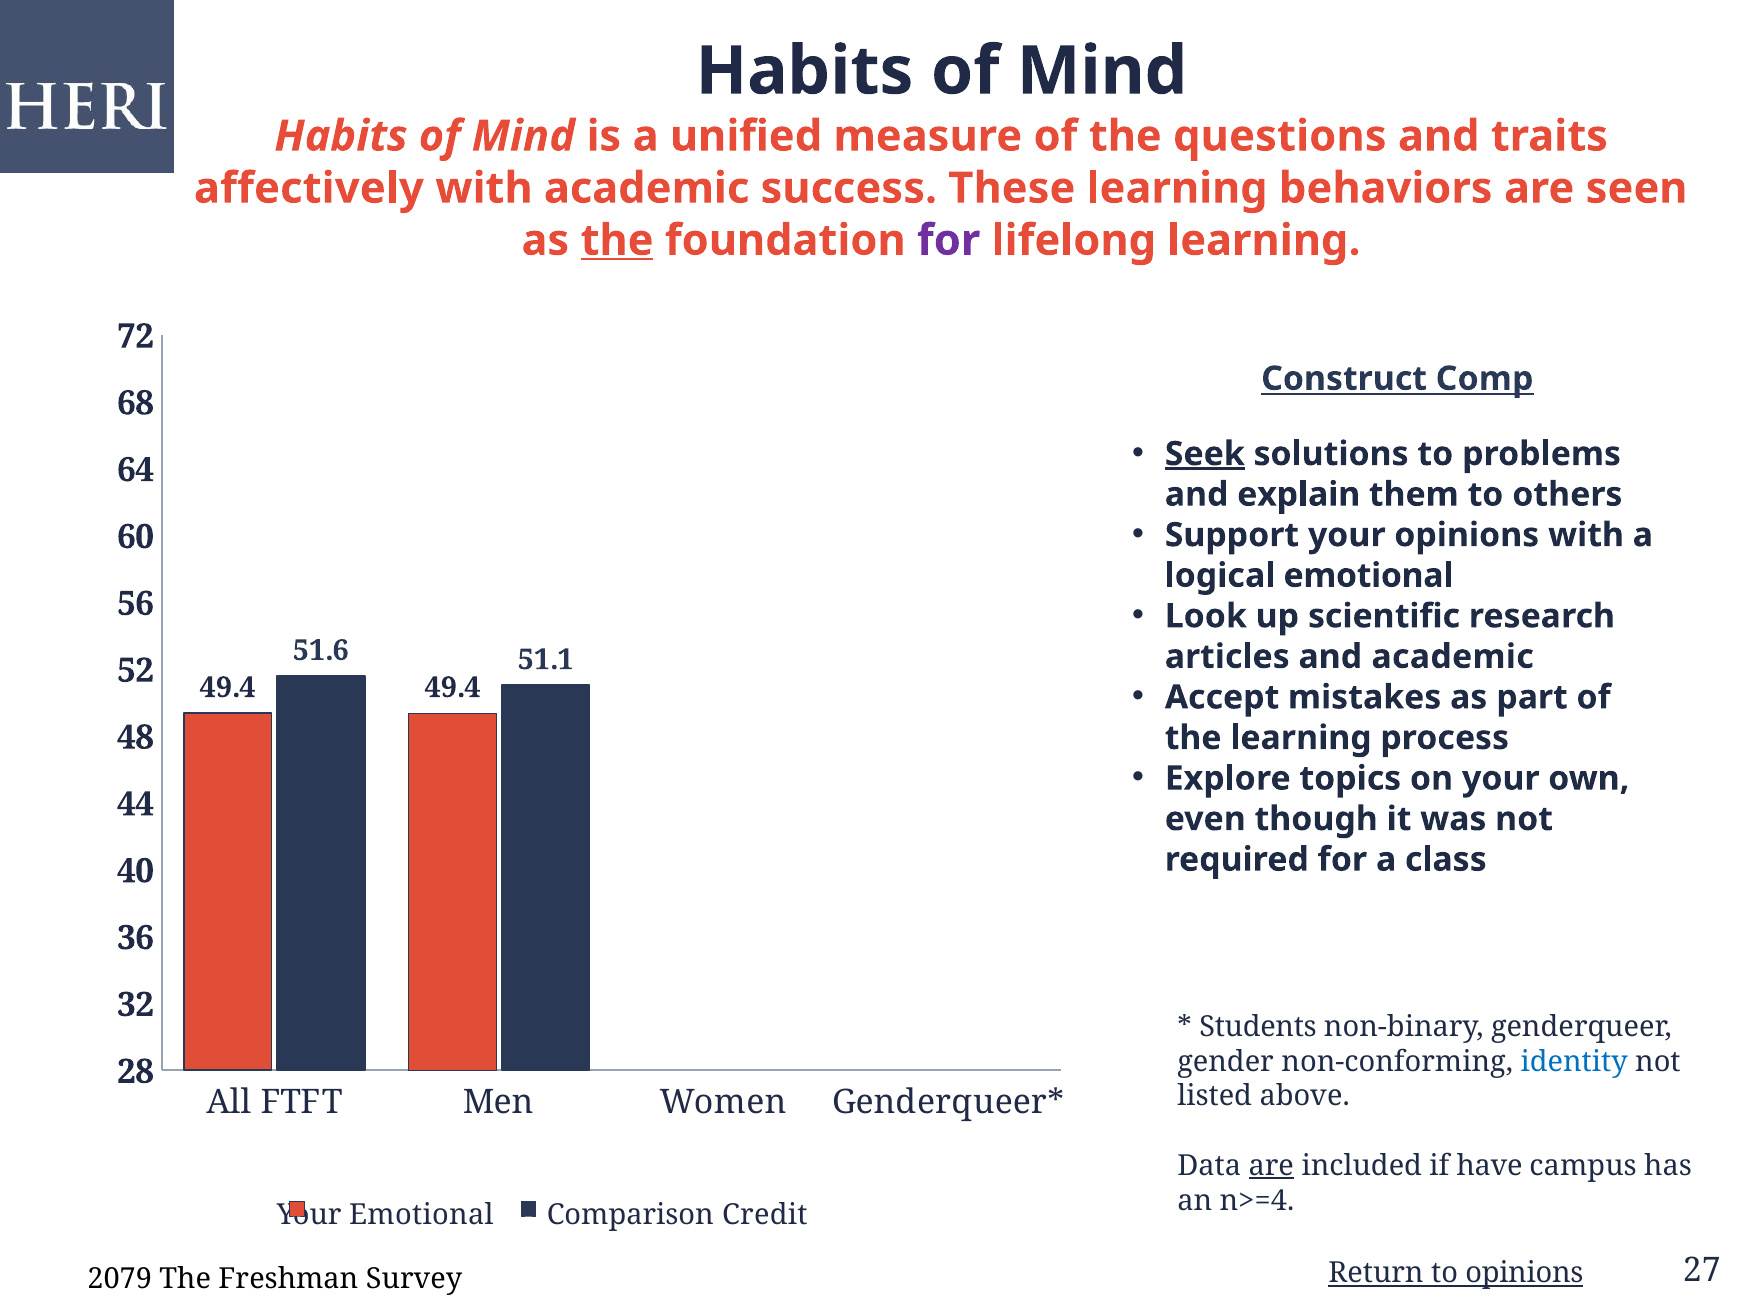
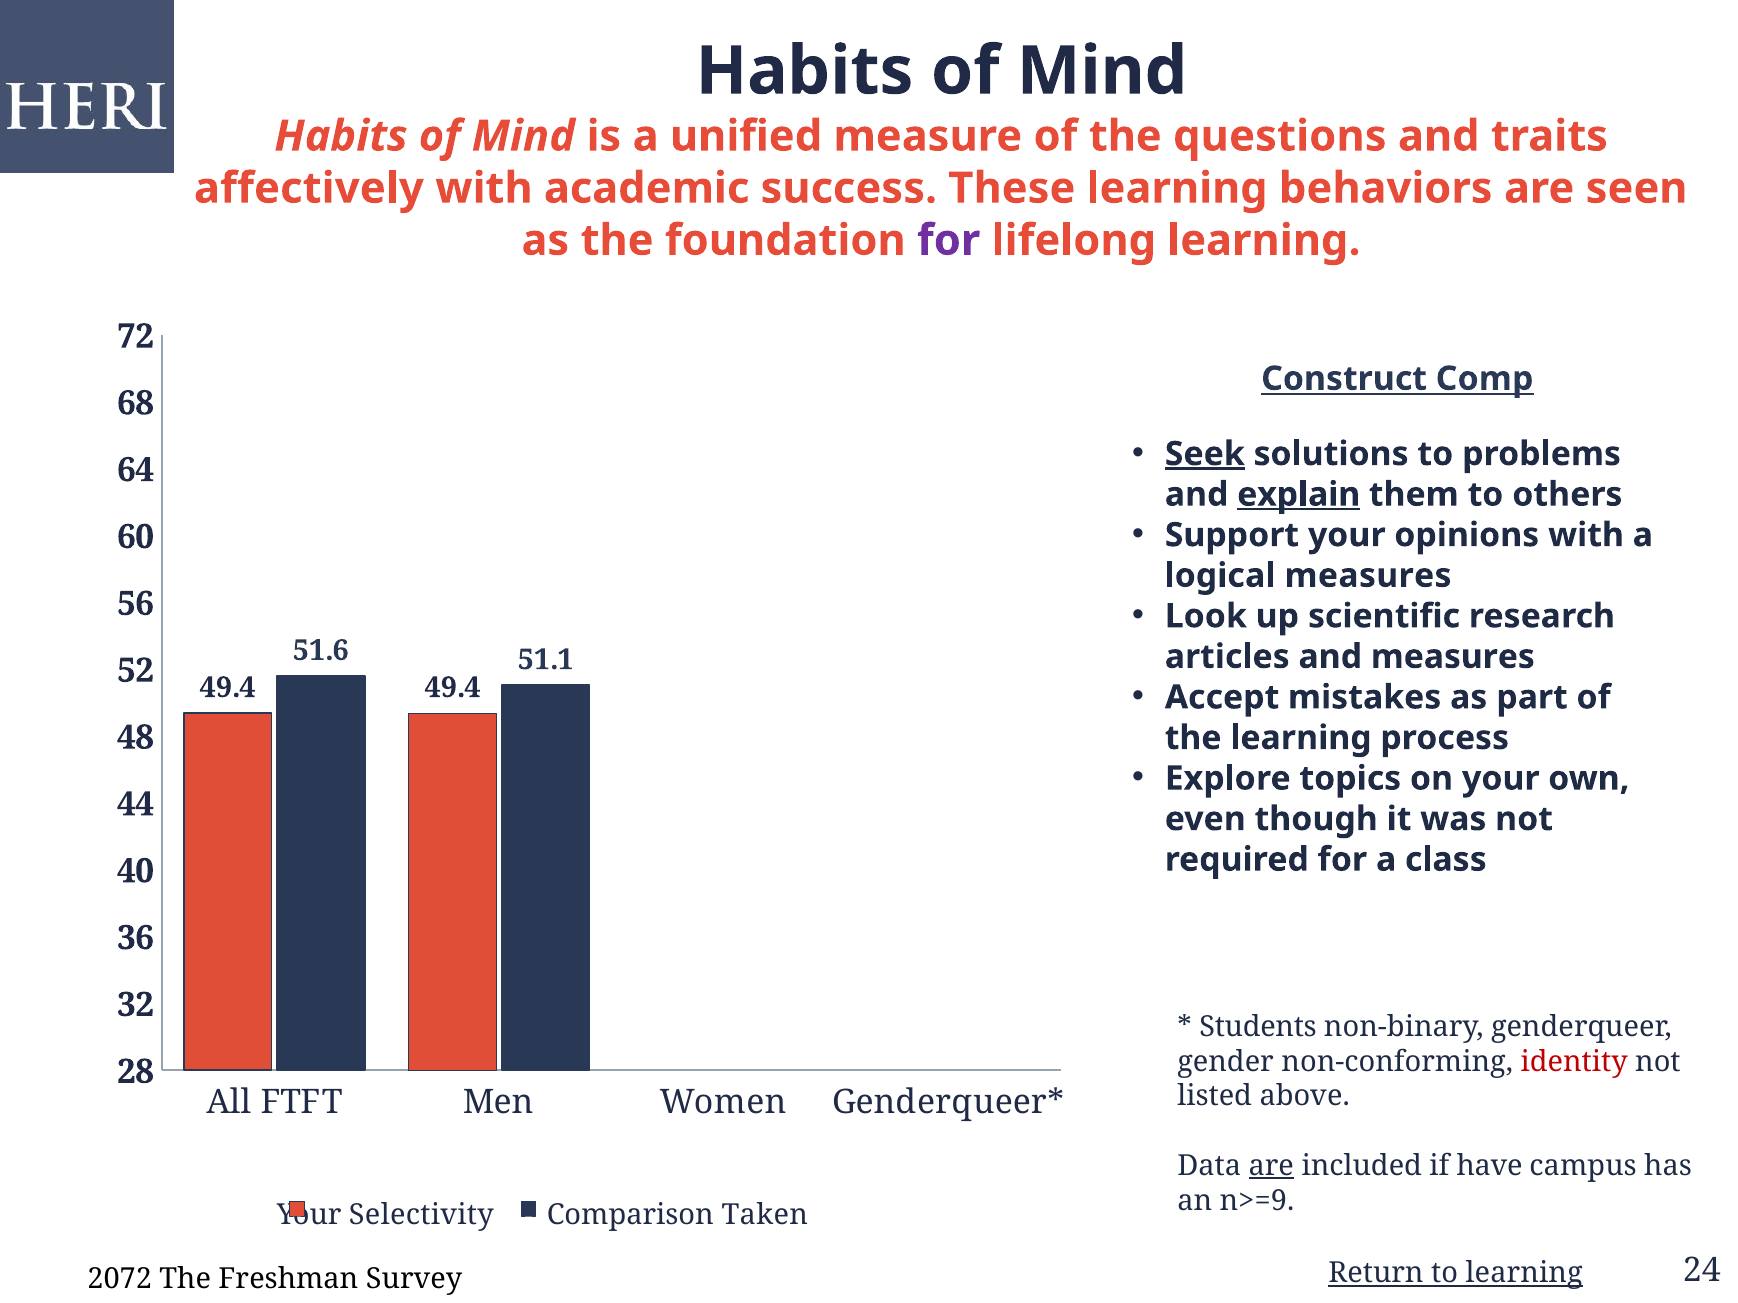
the at (617, 241) underline: present -> none
explain underline: none -> present
logical emotional: emotional -> measures
and academic: academic -> measures
identity colour: blue -> red
n>=4: n>=4 -> n>=9
Your Emotional: Emotional -> Selectivity
Credit: Credit -> Taken
to opinions: opinions -> learning
2079: 2079 -> 2072
27: 27 -> 24
